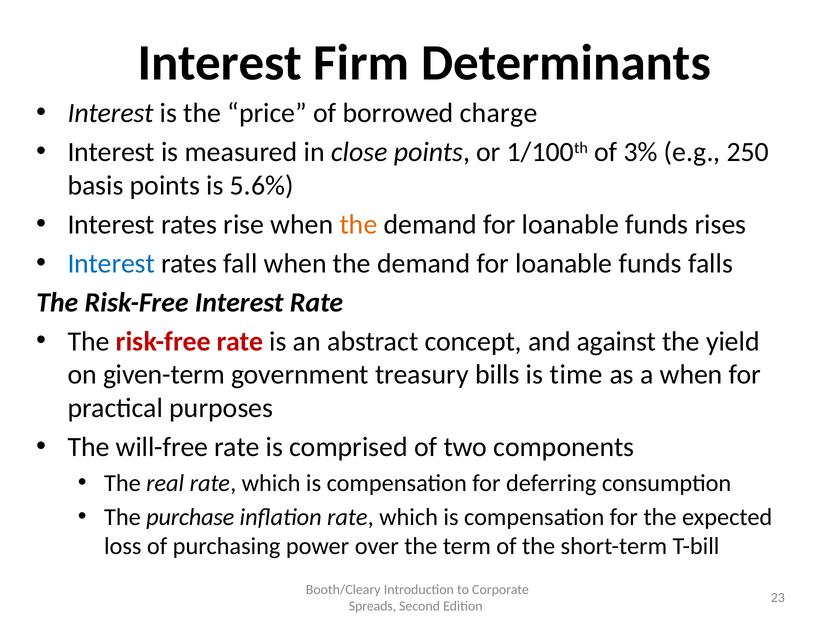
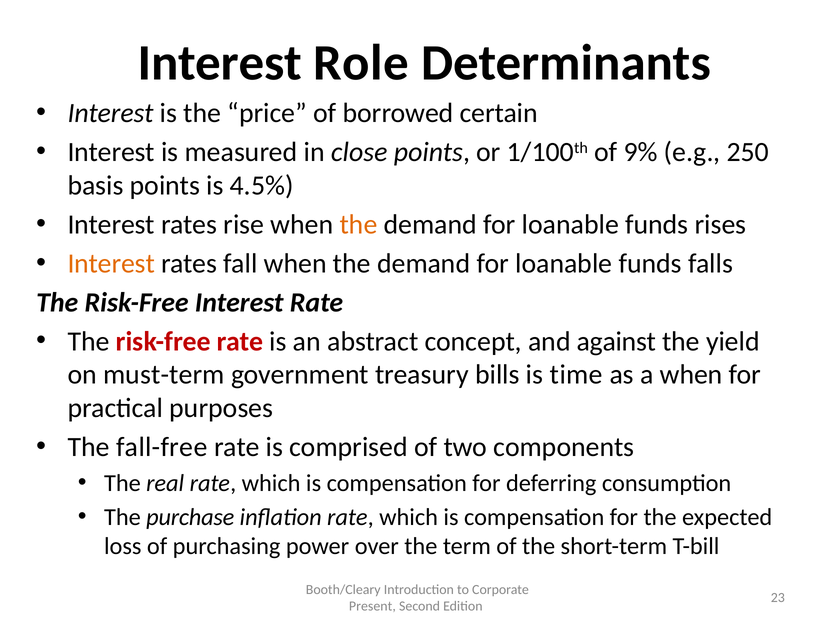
Firm: Firm -> Role
charge: charge -> certain
3%: 3% -> 9%
5.6%: 5.6% -> 4.5%
Interest at (111, 264) colour: blue -> orange
given-term: given-term -> must-term
will-free: will-free -> fall-free
Spreads: Spreads -> Present
